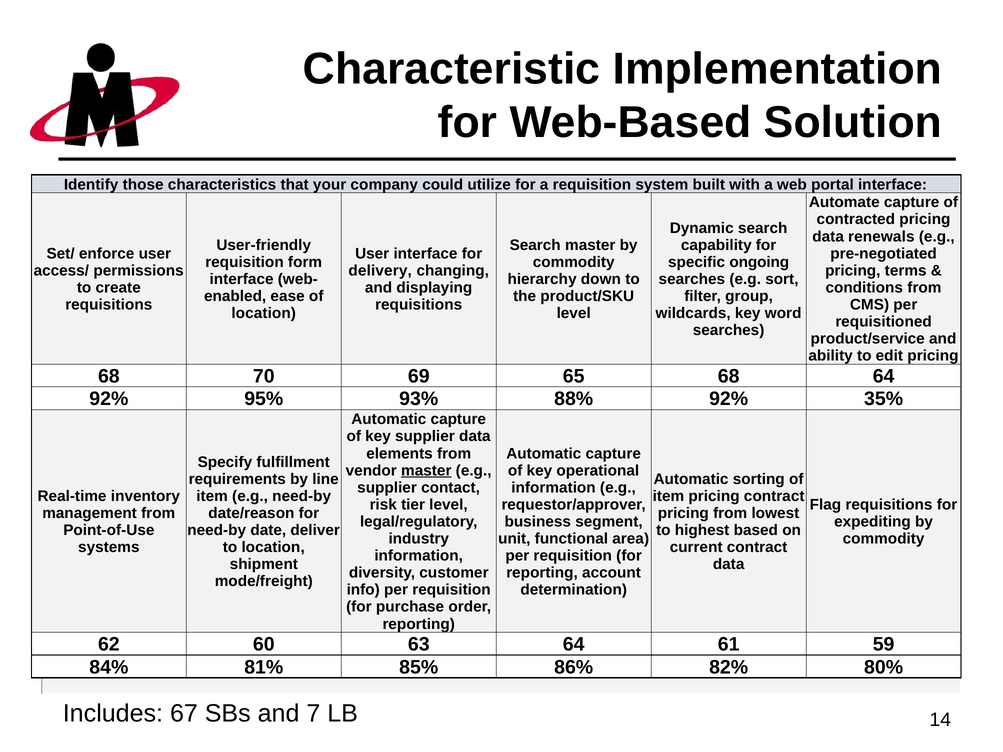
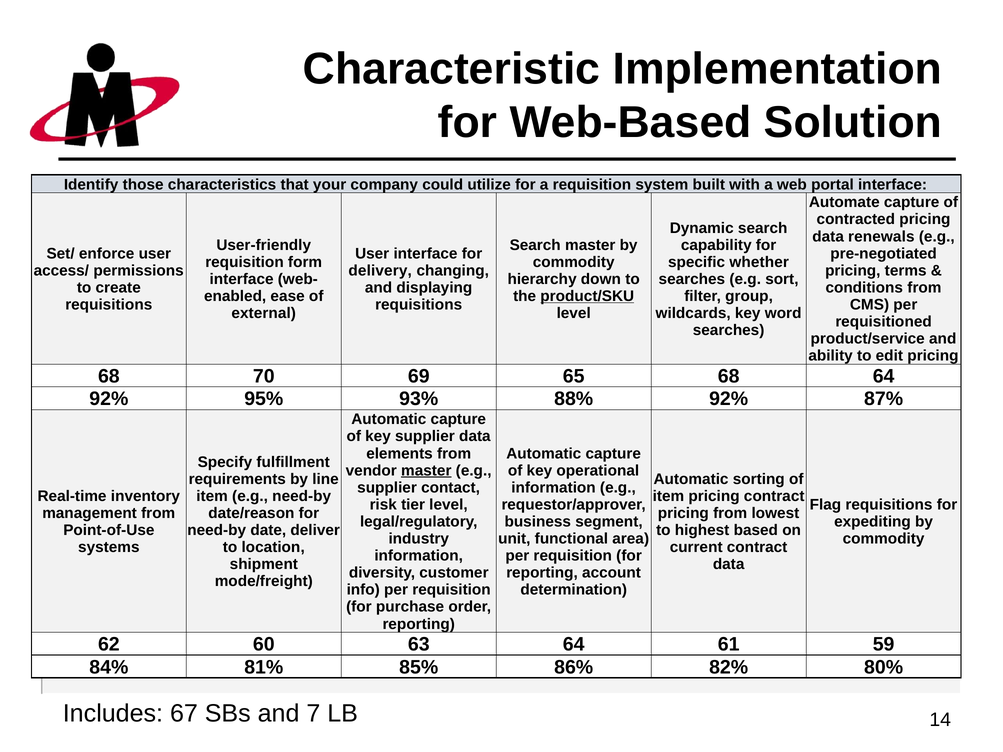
ongoing: ongoing -> whether
product/SKU underline: none -> present
location at (264, 313): location -> external
35%: 35% -> 87%
